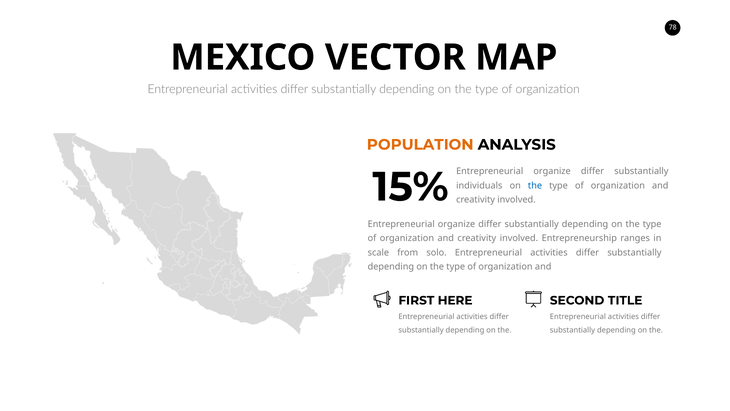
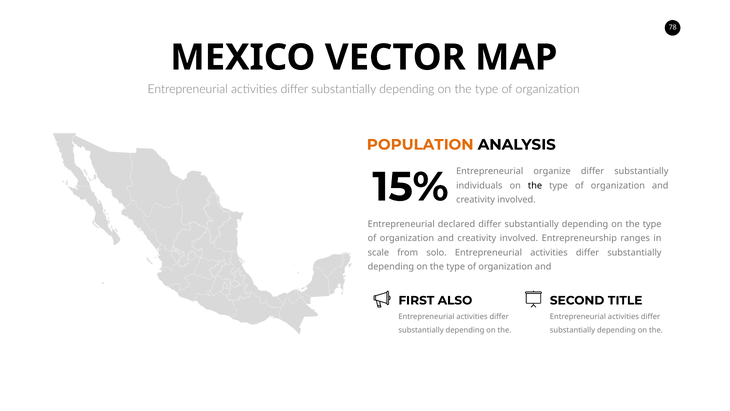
the at (535, 186) colour: blue -> black
organize at (457, 224): organize -> declared
HERE: HERE -> ALSO
